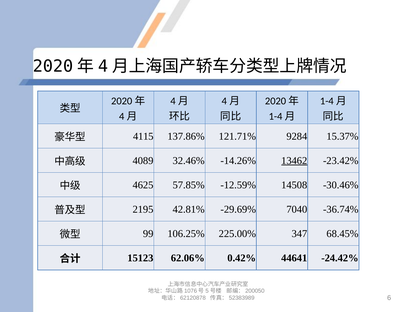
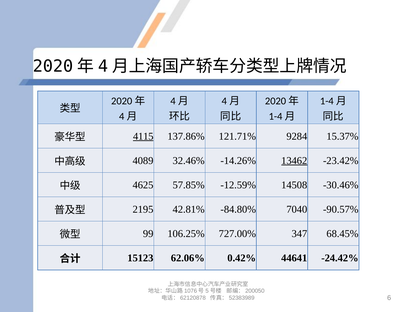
4115 underline: none -> present
-29.69%: -29.69% -> -84.80%
-36.74%: -36.74% -> -90.57%
225.00%: 225.00% -> 727.00%
